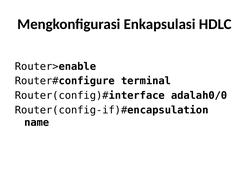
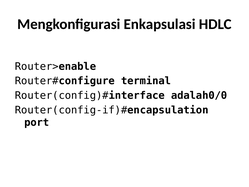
name: name -> port
